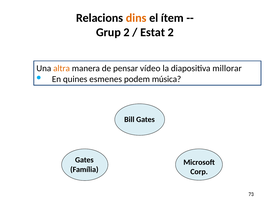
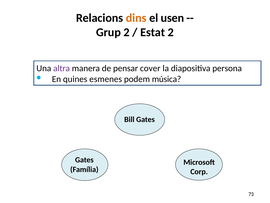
ítem: ítem -> usen
altra colour: orange -> purple
vídeo: vídeo -> cover
millorar: millorar -> persona
